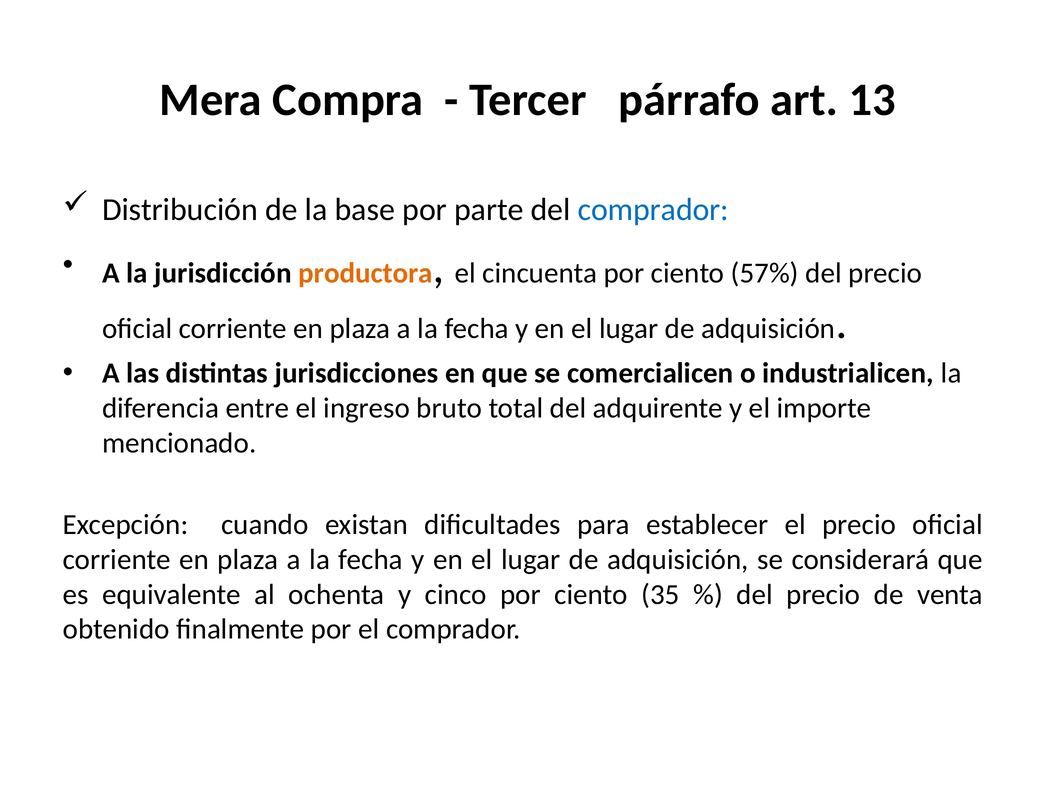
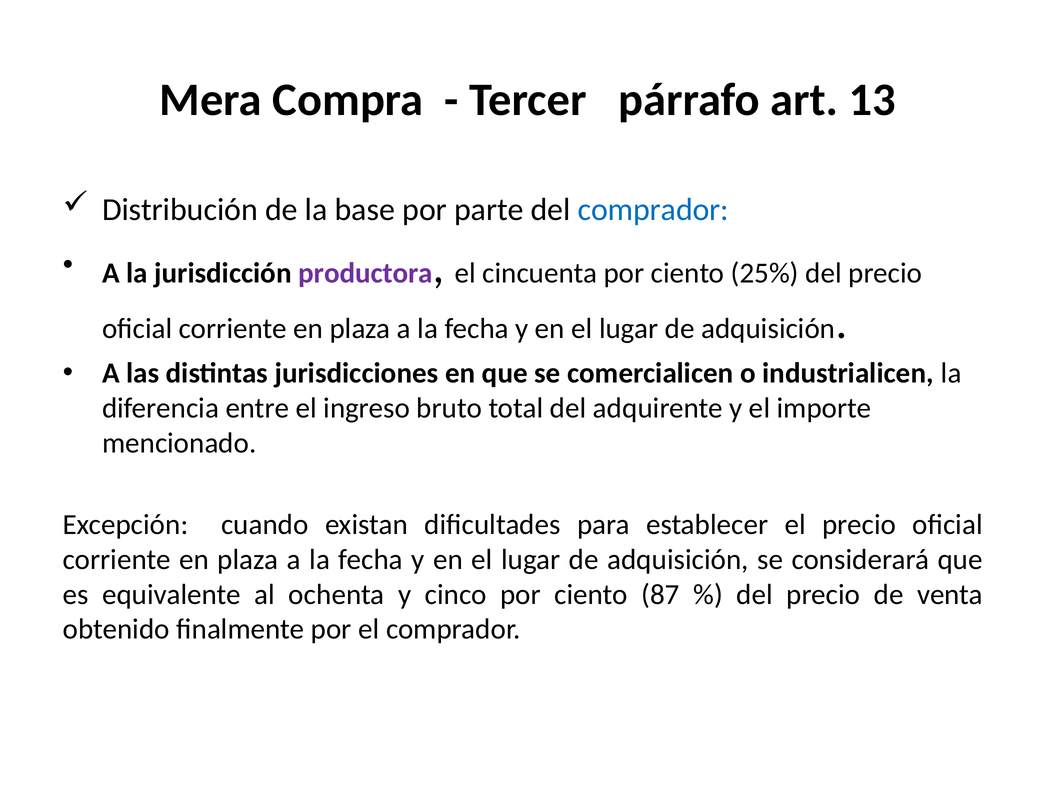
productora colour: orange -> purple
57%: 57% -> 25%
35: 35 -> 87
